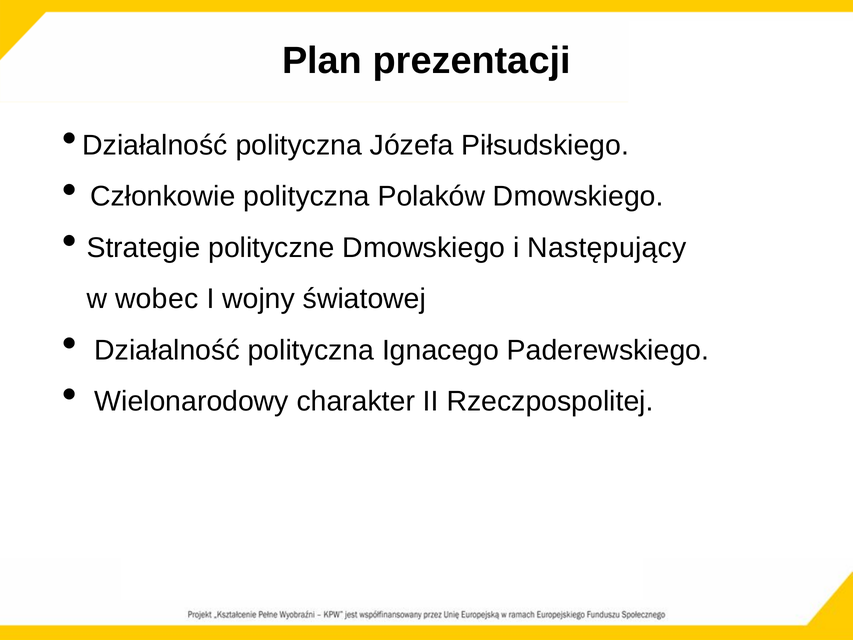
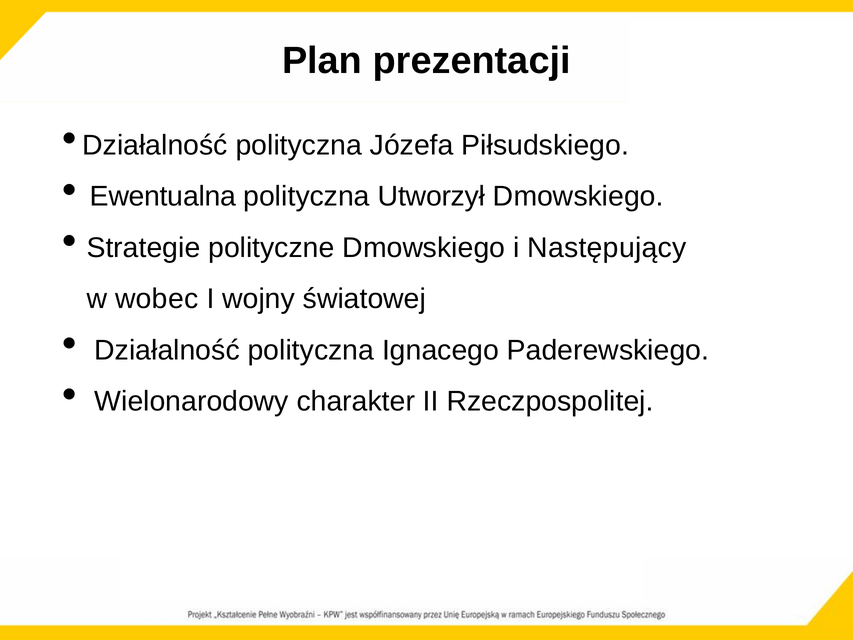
Członkowie: Członkowie -> Ewentualna
Polaków: Polaków -> Utworzył
